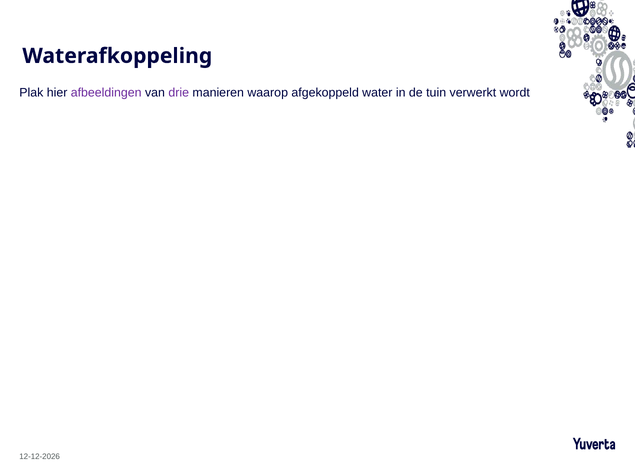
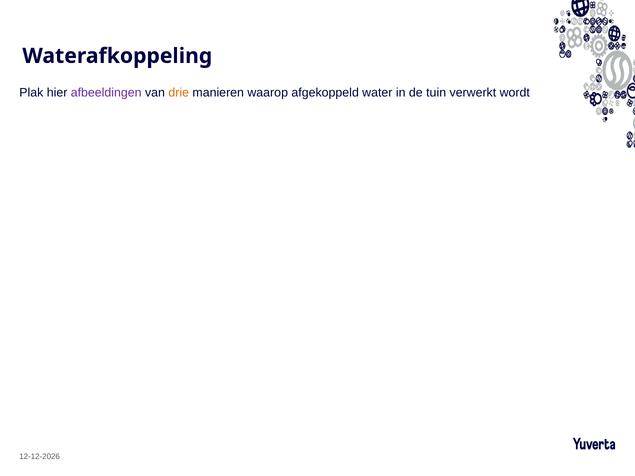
drie colour: purple -> orange
